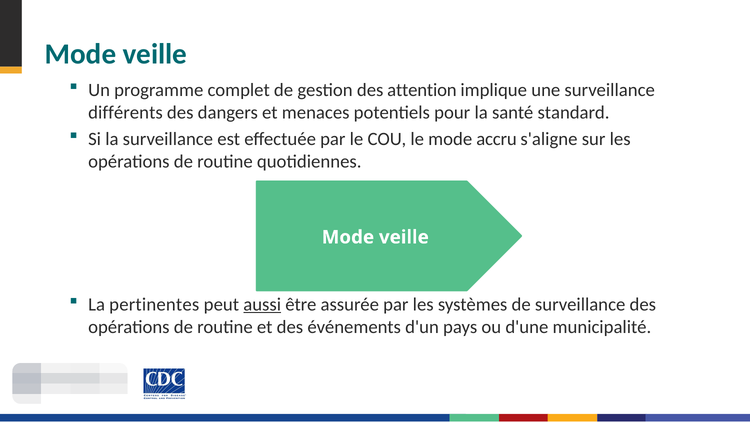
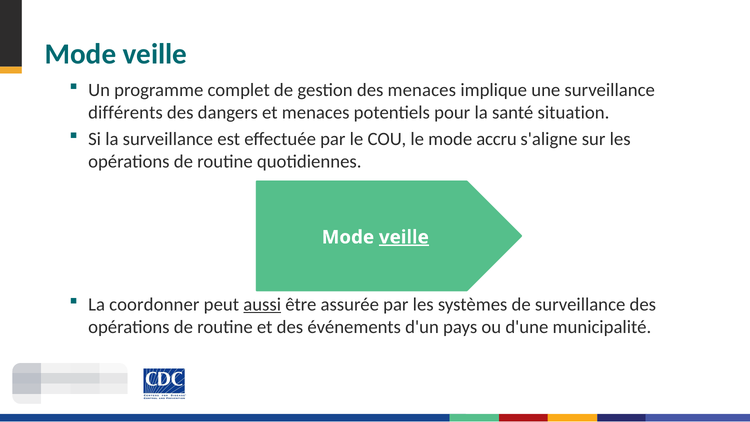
des attention: attention -> menaces
standard: standard -> situation
veille at (404, 237) underline: none -> present
pertinentes: pertinentes -> coordonner
